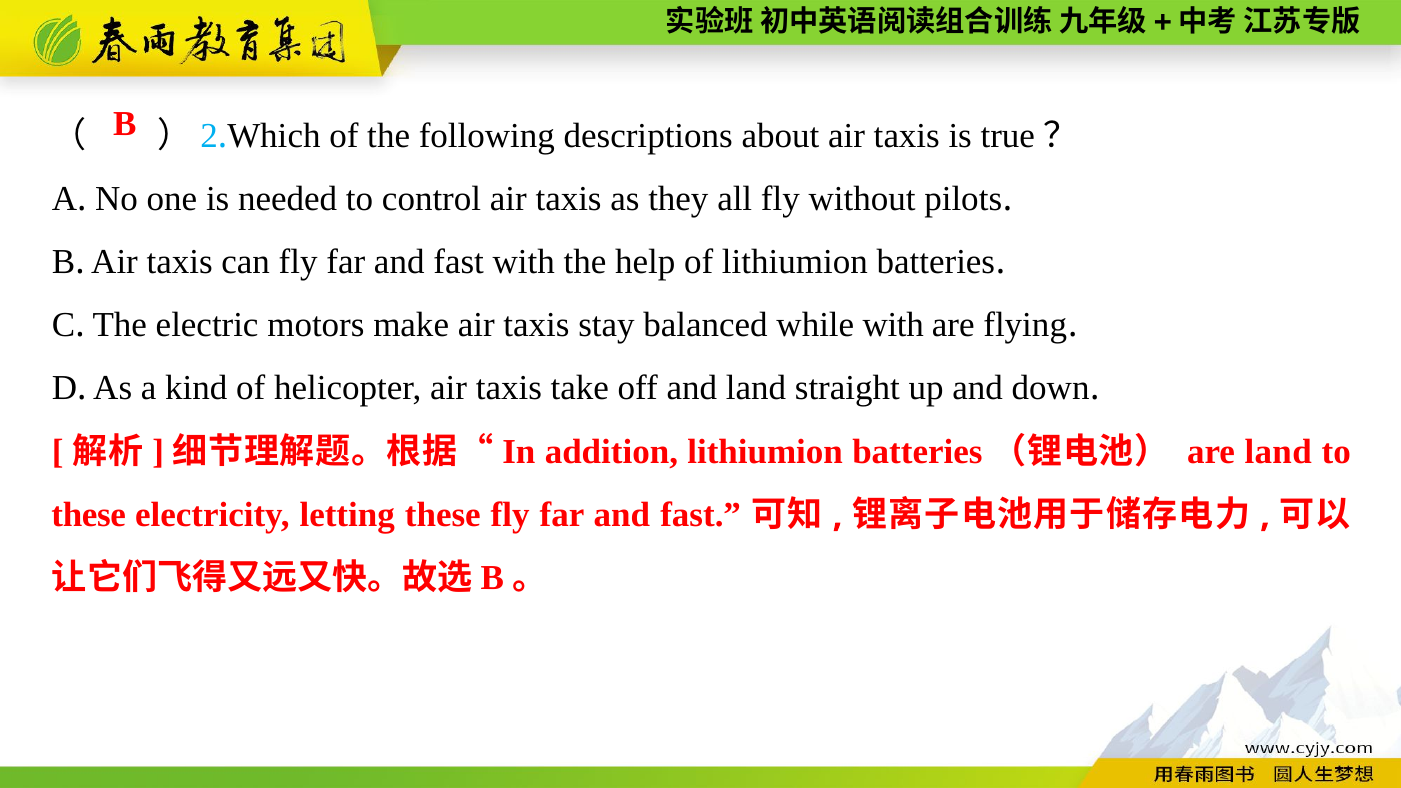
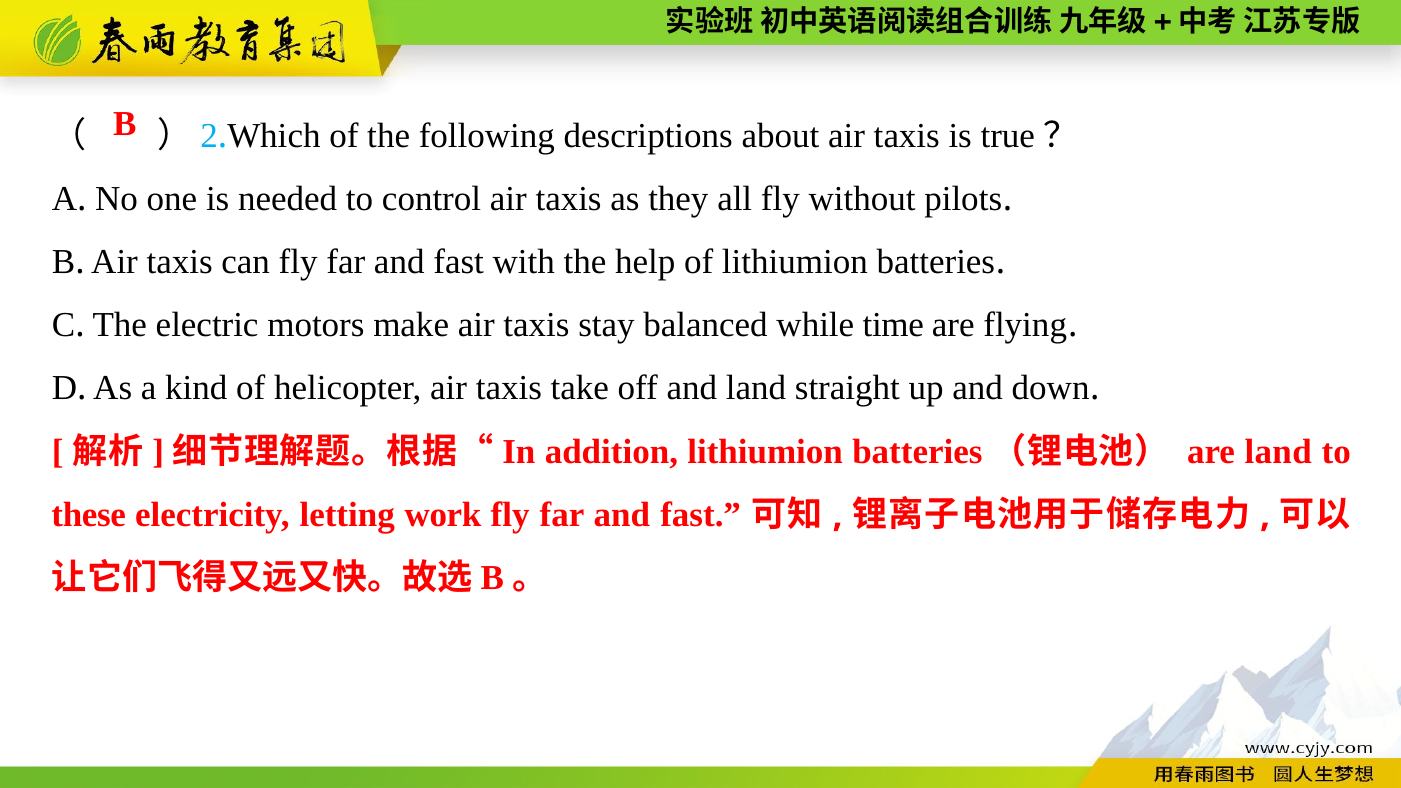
while with: with -> time
letting these: these -> work
